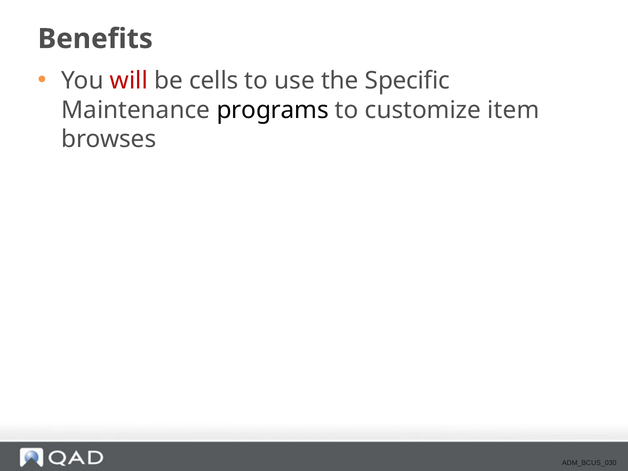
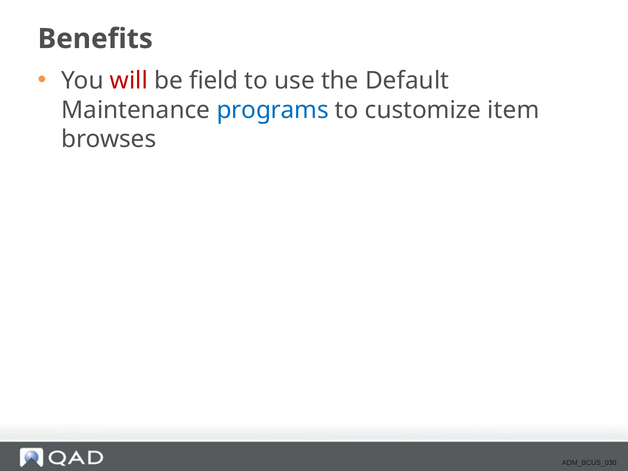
cells: cells -> field
Specific: Specific -> Default
programs colour: black -> blue
